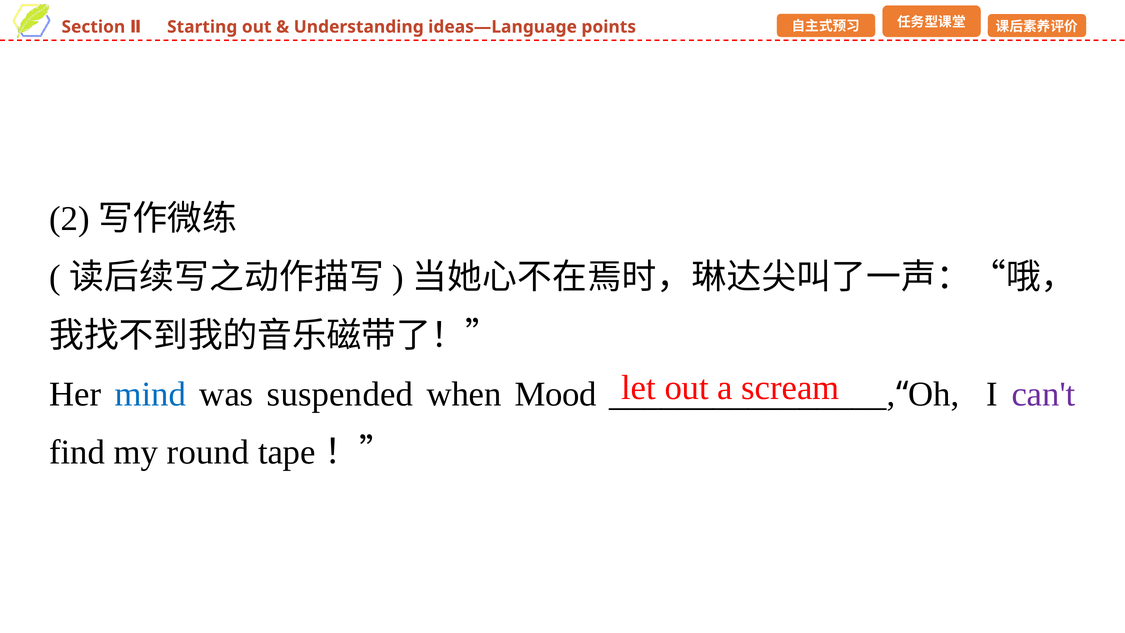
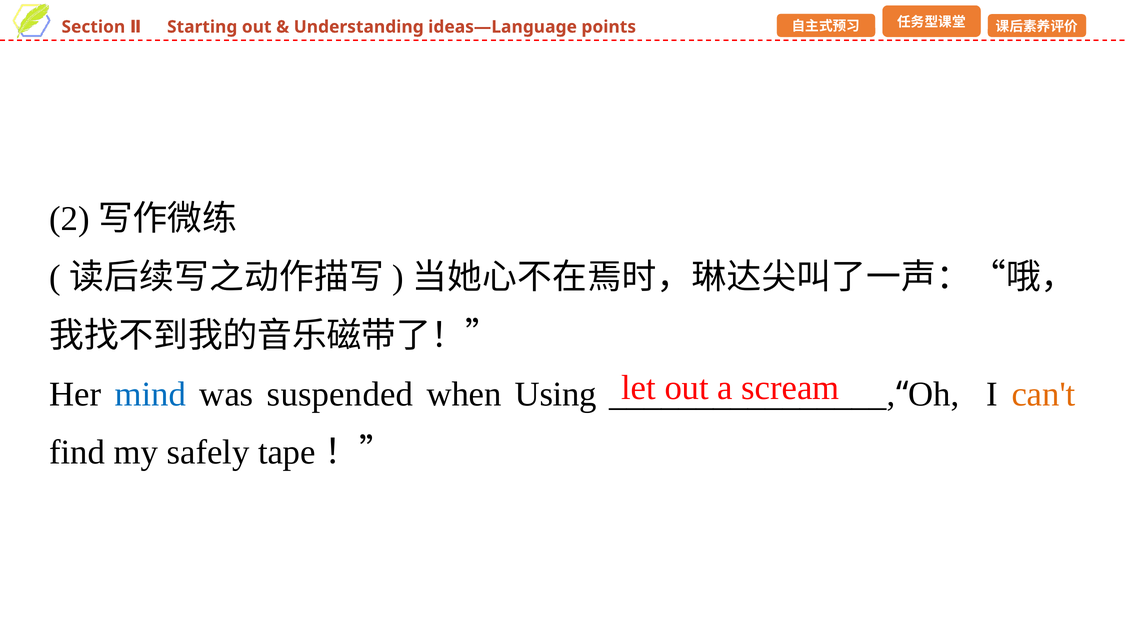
Mood: Mood -> Using
can't colour: purple -> orange
round: round -> safely
